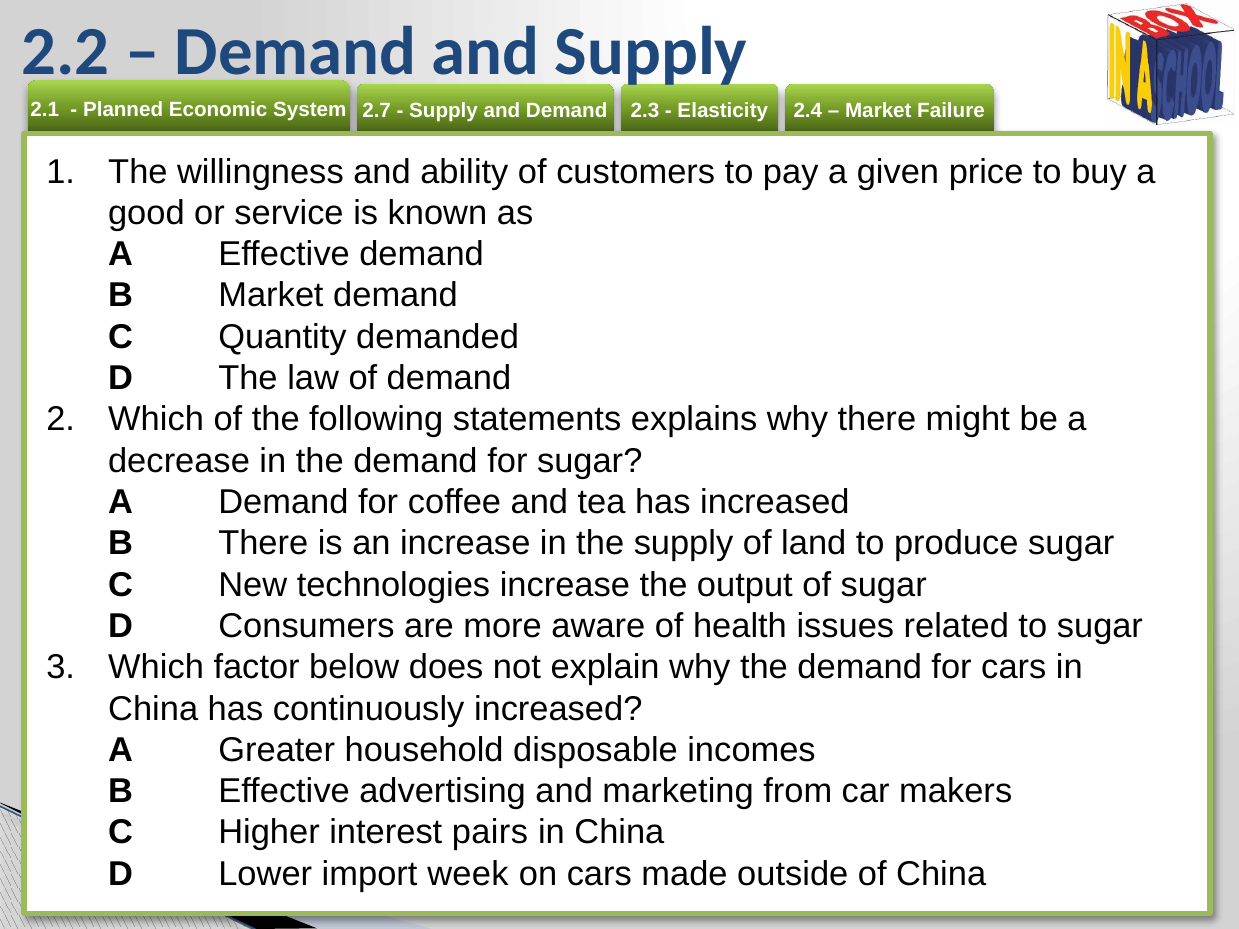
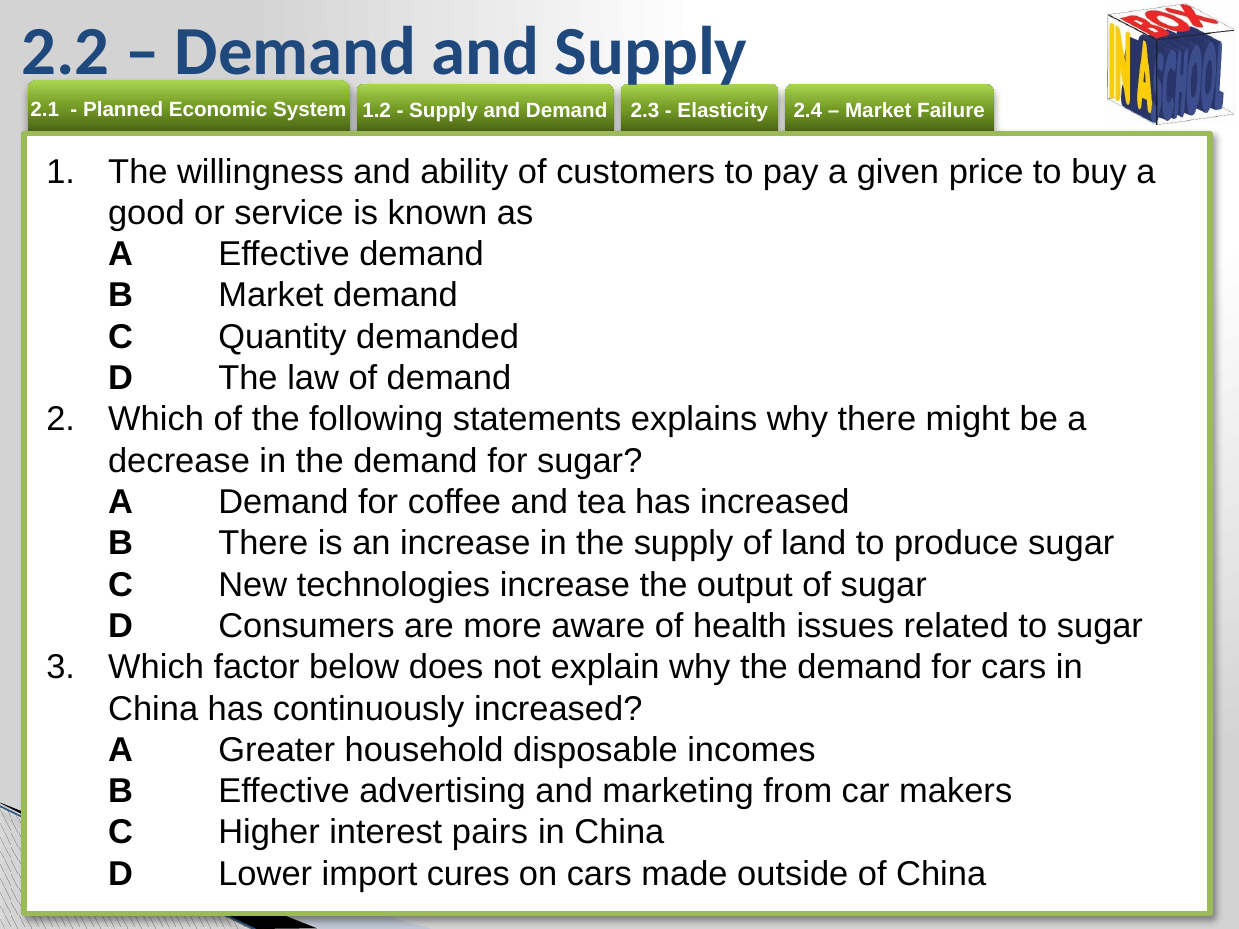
2.7: 2.7 -> 1.2
week: week -> cures
